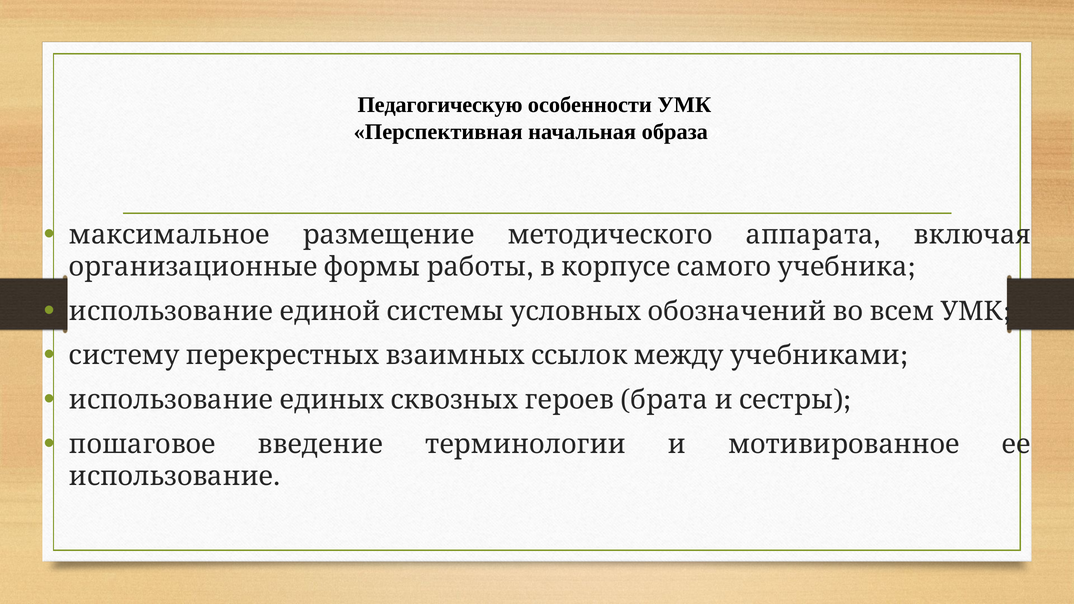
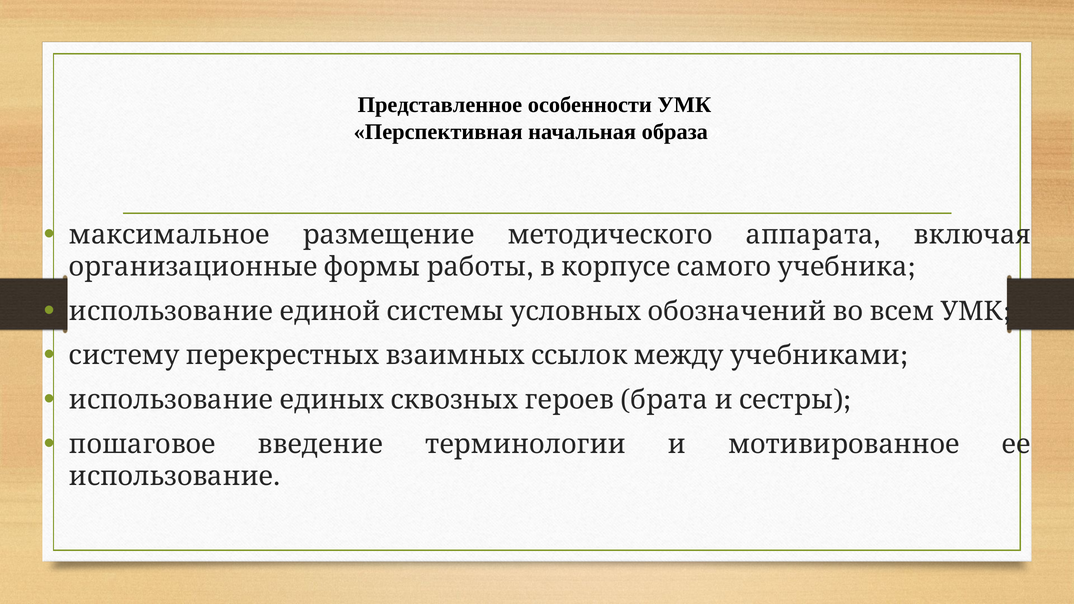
Педагогическую: Педагогическую -> Представленное
